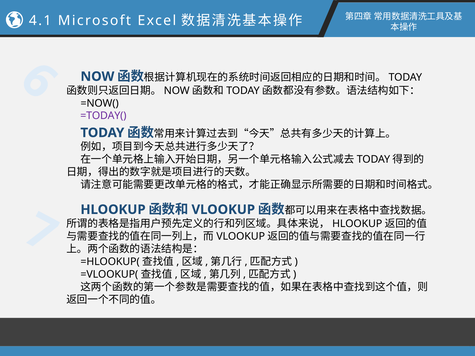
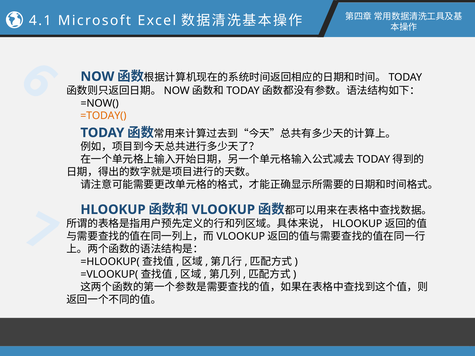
=TODAY( colour: purple -> orange
